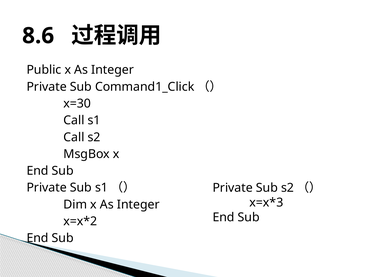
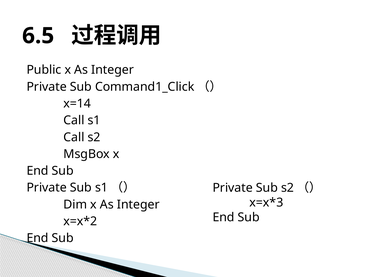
8.6: 8.6 -> 6.5
x=30: x=30 -> x=14
